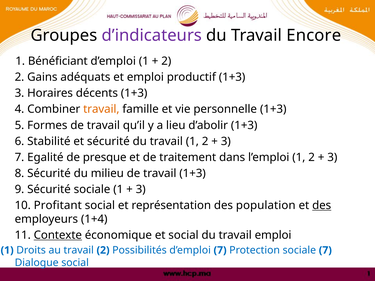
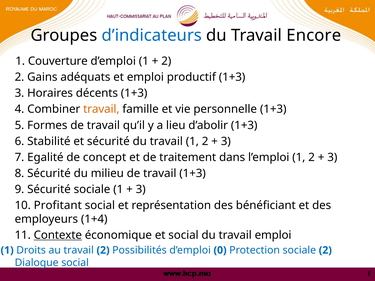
d’indicateurs colour: purple -> blue
Bénéficiant: Bénéficiant -> Couverture
presque: presque -> concept
population: population -> bénéficiant
des at (322, 206) underline: present -> none
d’emploi 7: 7 -> 0
sociale 7: 7 -> 2
